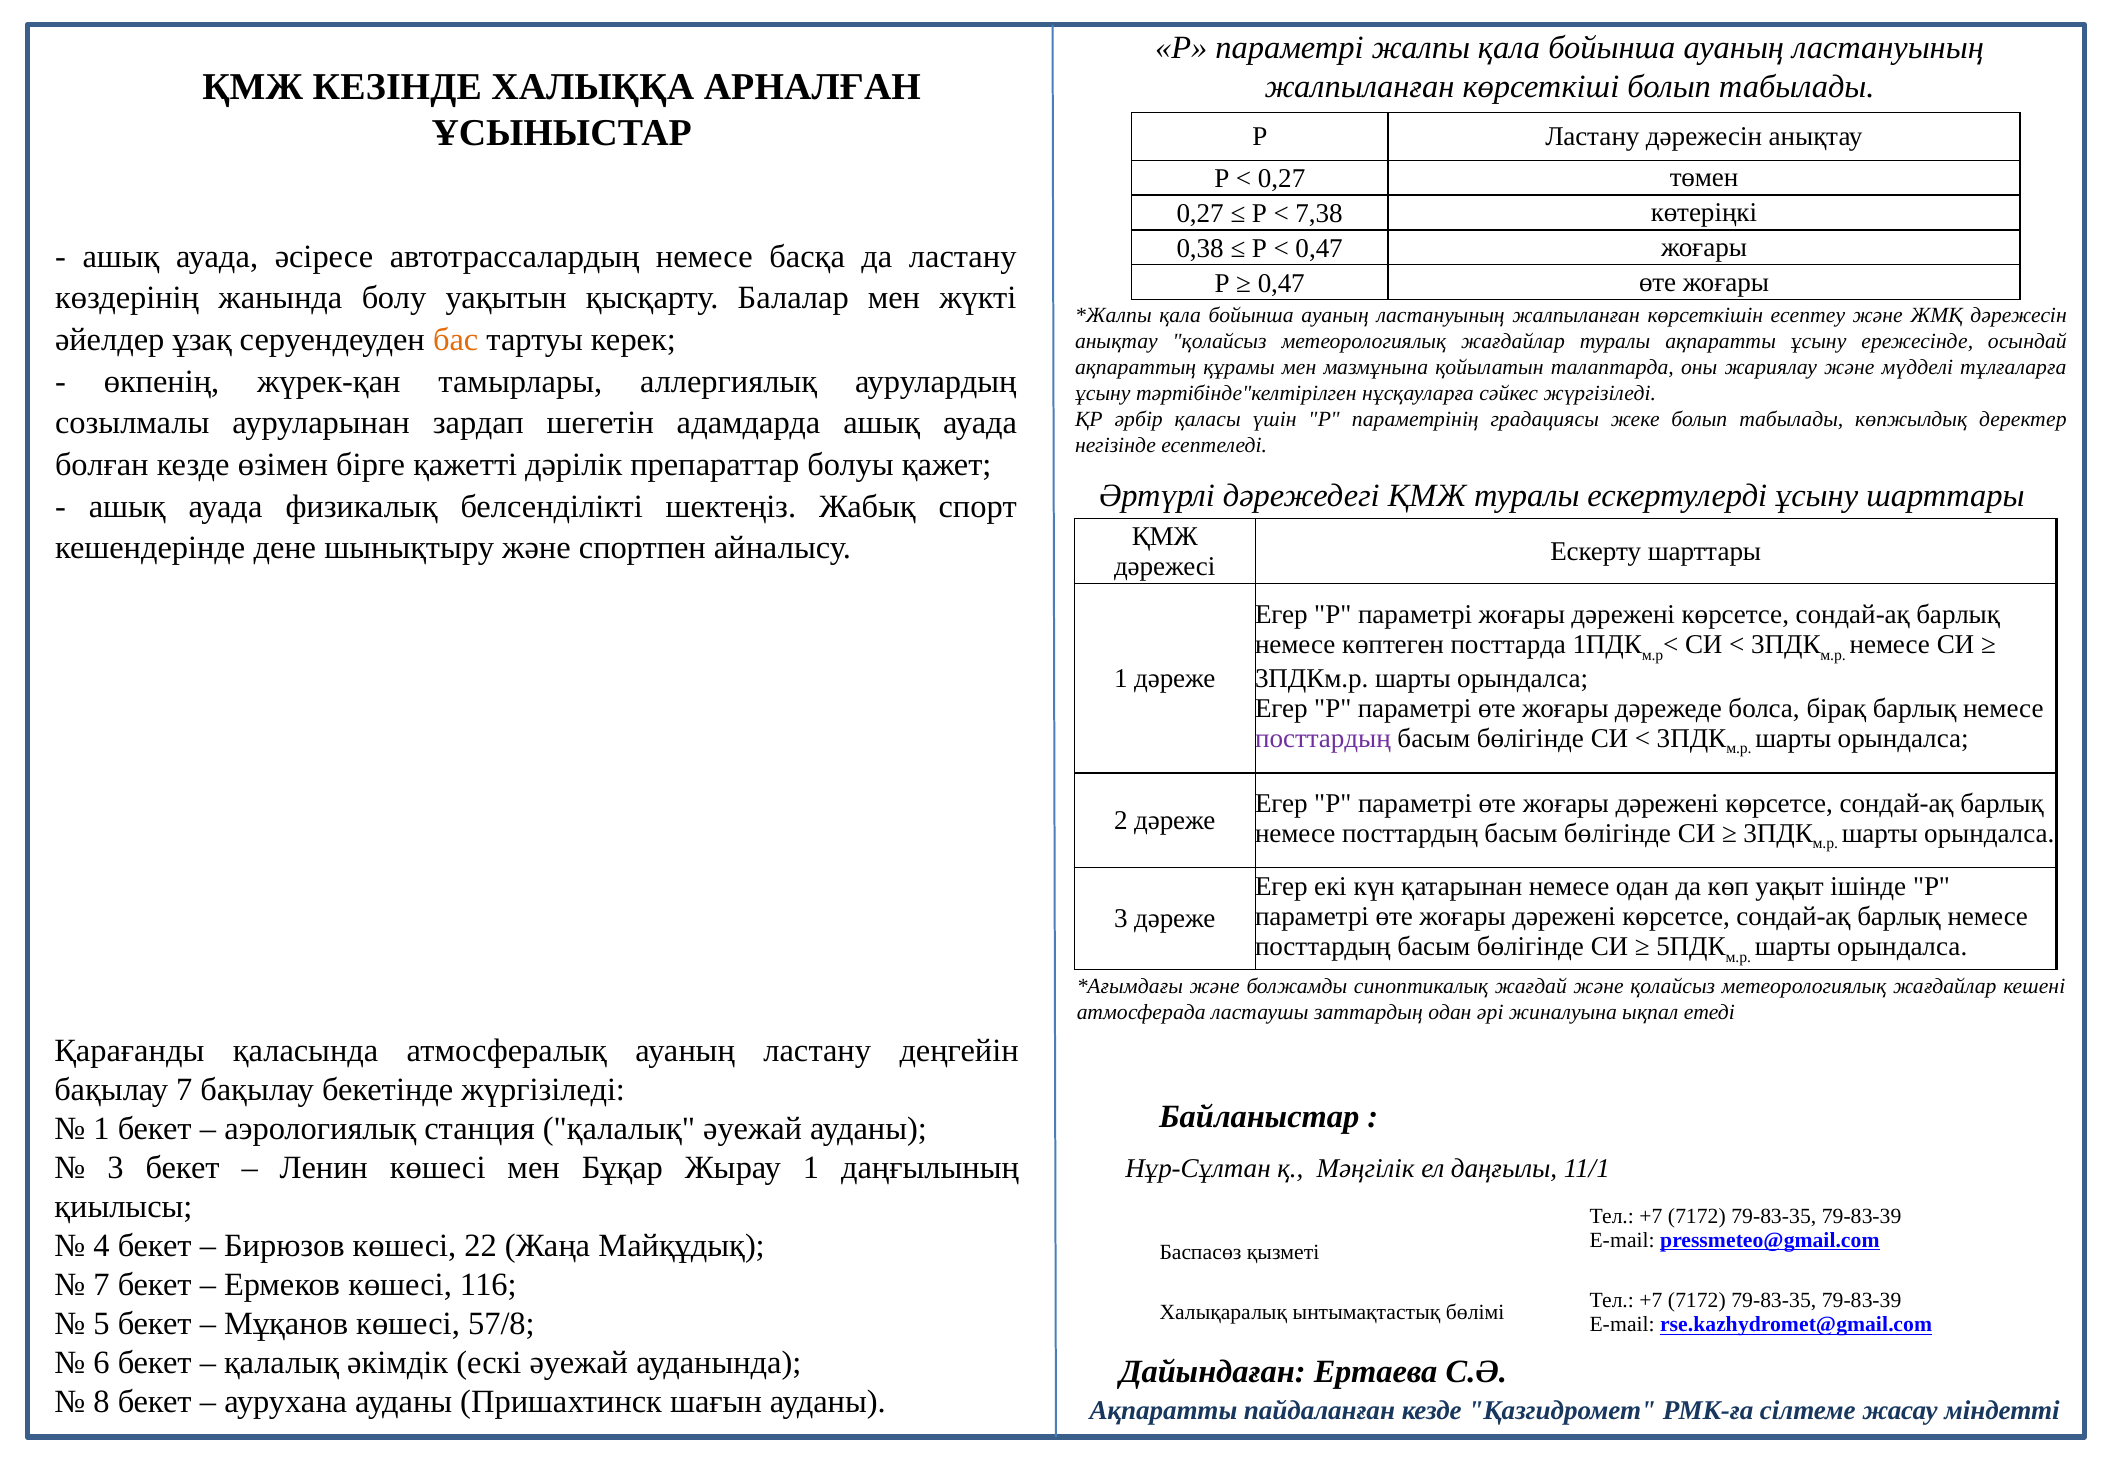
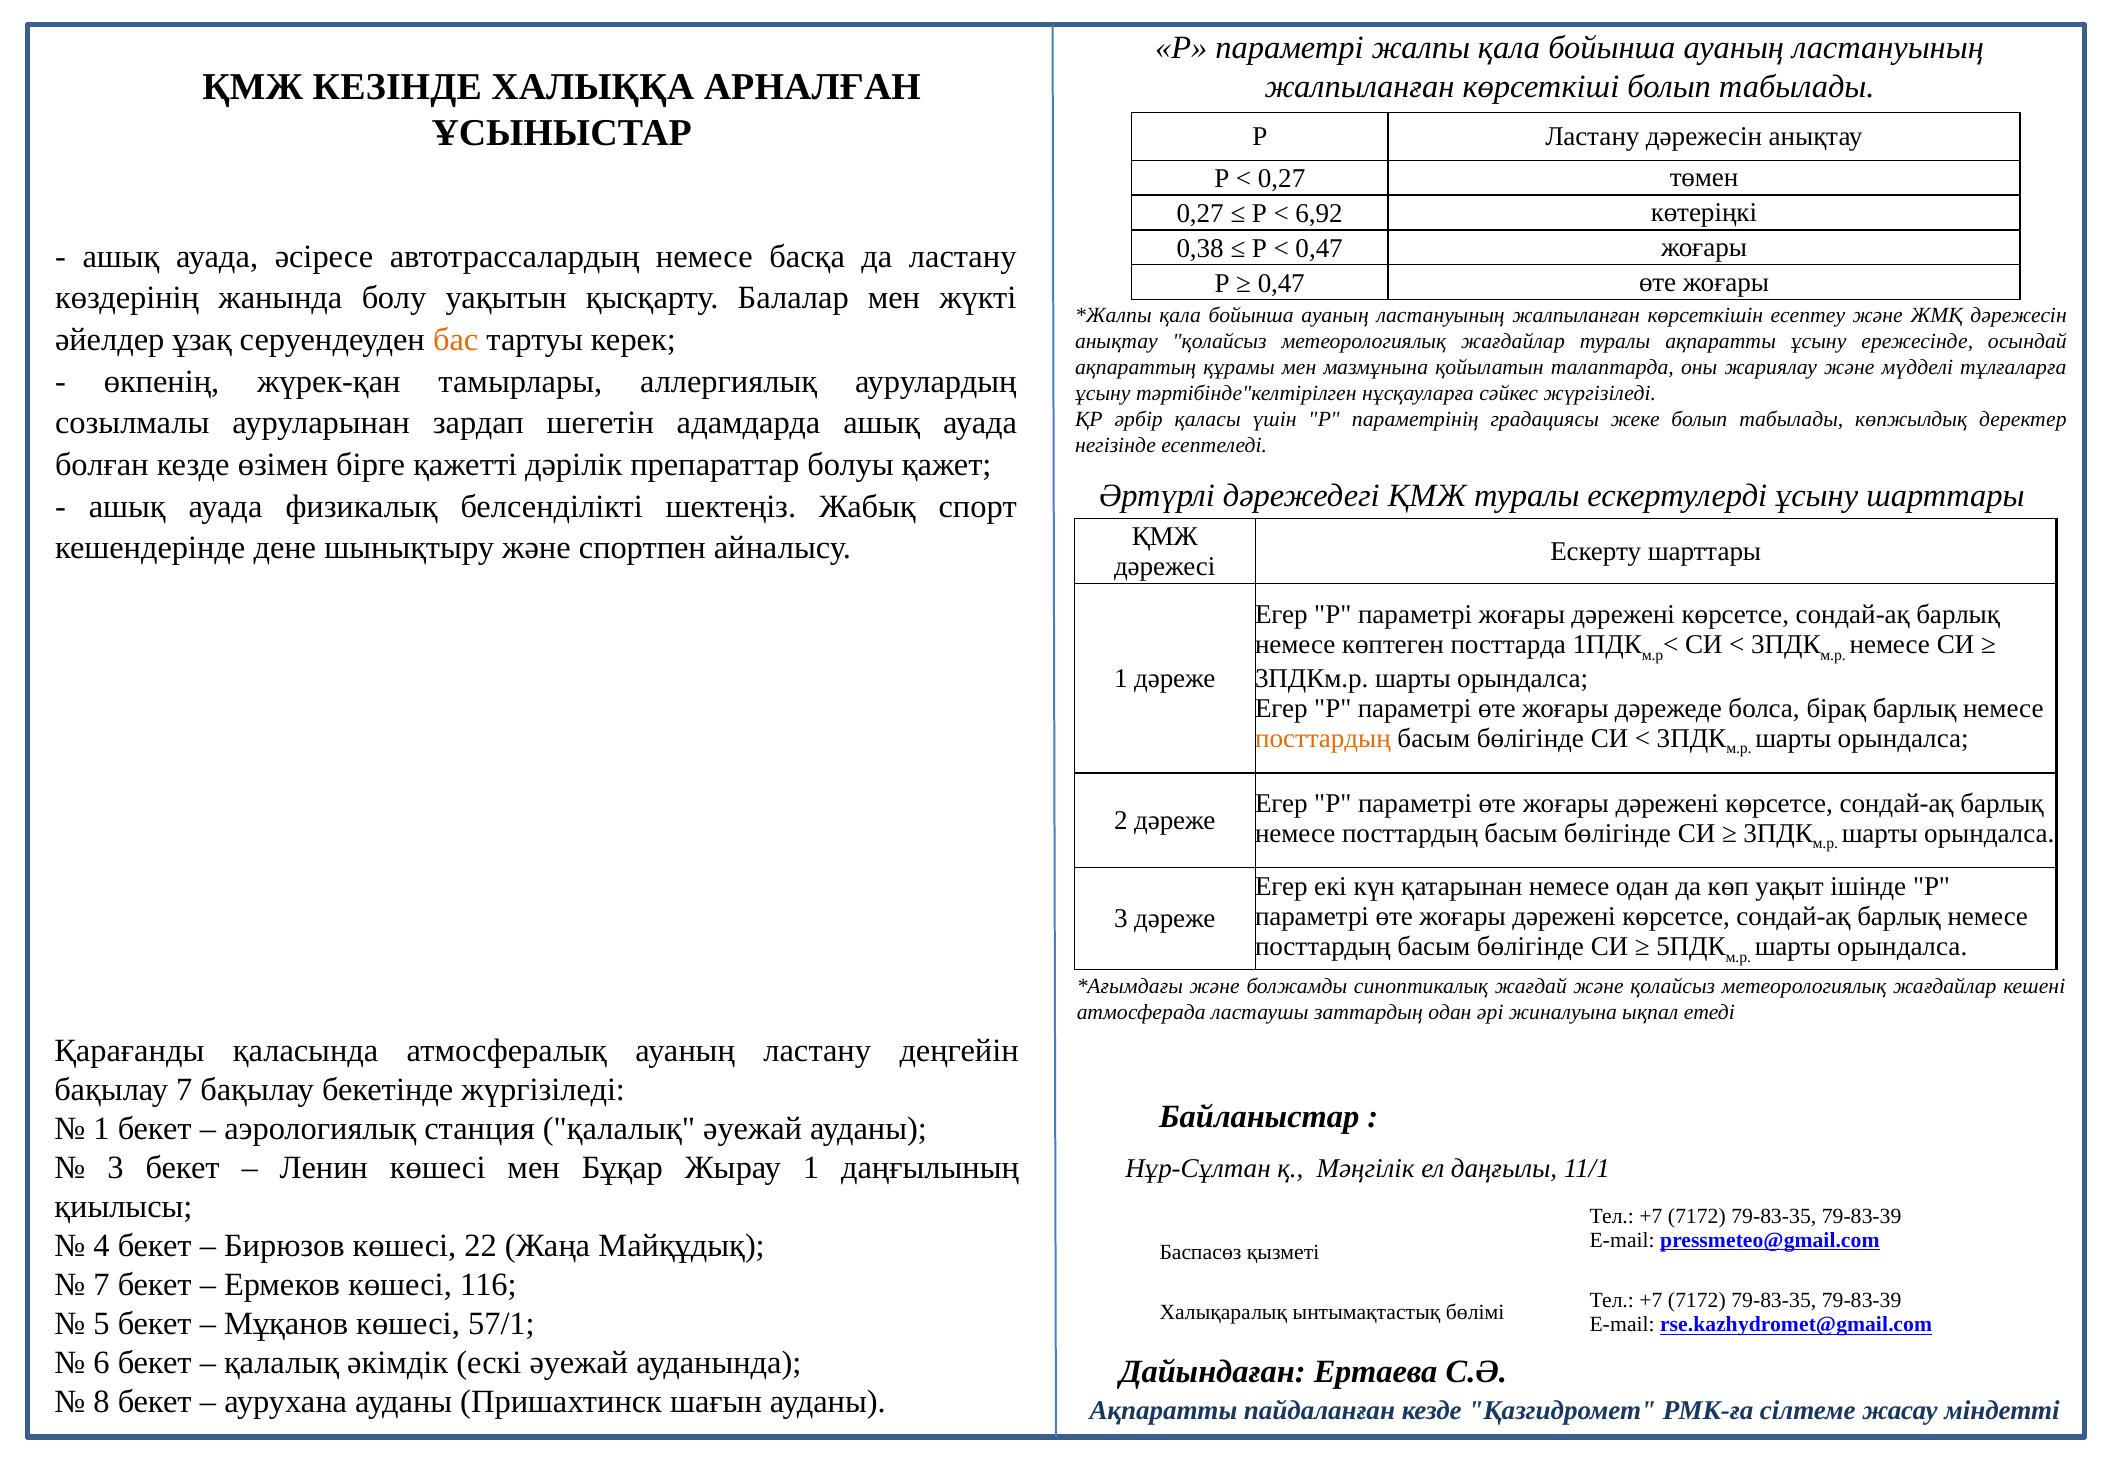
7,38: 7,38 -> 6,92
посттардың at (1323, 738) colour: purple -> orange
57/8: 57/8 -> 57/1
